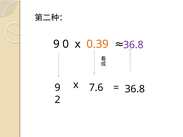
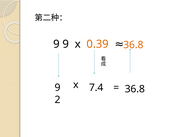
9 0: 0 -> 9
36.8 at (133, 45) colour: purple -> orange
7.6: 7.6 -> 7.4
